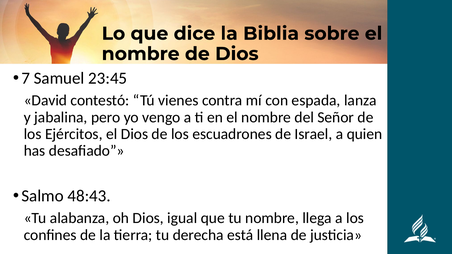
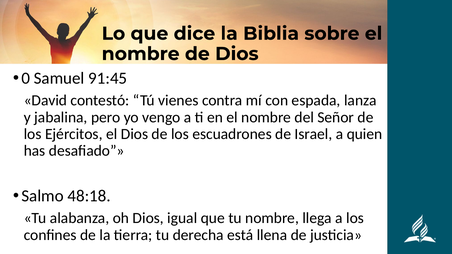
7: 7 -> 0
23:45: 23:45 -> 91:45
48:43: 48:43 -> 48:18
